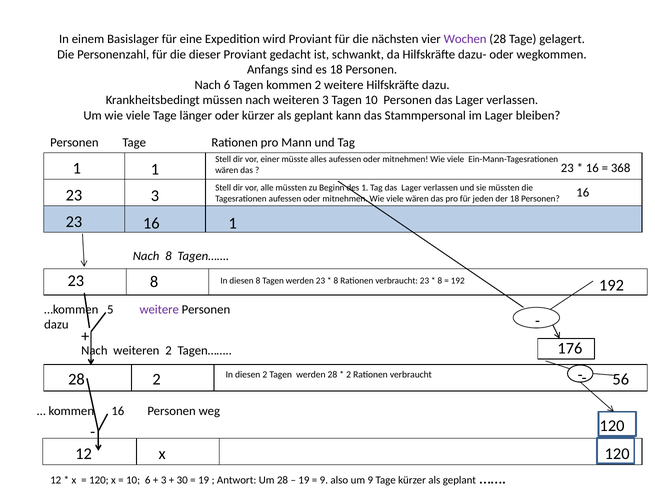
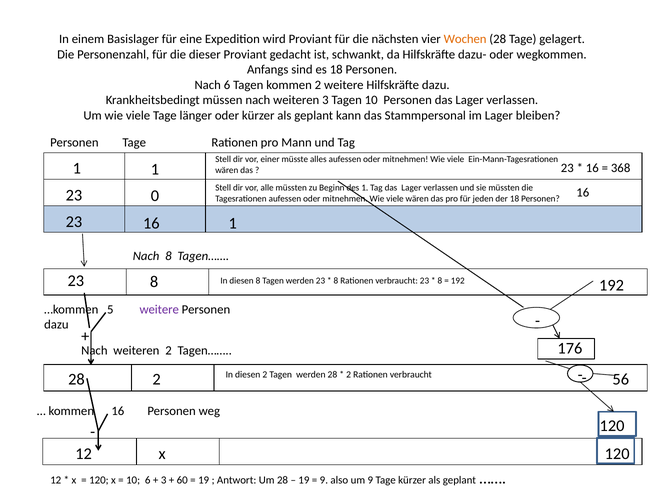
Wochen colour: purple -> orange
23 3: 3 -> 0
30: 30 -> 60
